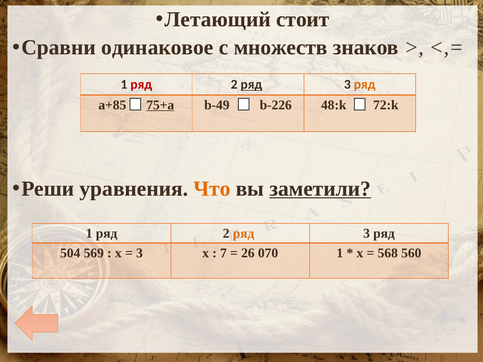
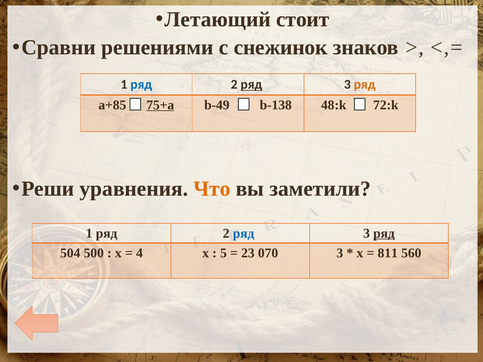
одинаковое: одинаковое -> решениями
множеств: множеств -> снежинок
ряд at (141, 85) colour: red -> blue
b-226: b-226 -> b-138
заметили underline: present -> none
ряд at (244, 233) colour: orange -> blue
ряд at (384, 233) underline: none -> present
569: 569 -> 500
3 at (139, 253): 3 -> 4
7: 7 -> 5
26: 26 -> 23
070 1: 1 -> 3
568: 568 -> 811
